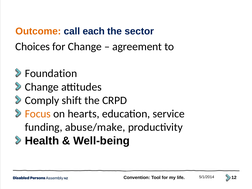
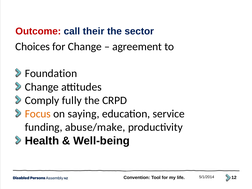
Outcome colour: orange -> red
each: each -> their
shift: shift -> fully
hearts: hearts -> saying
